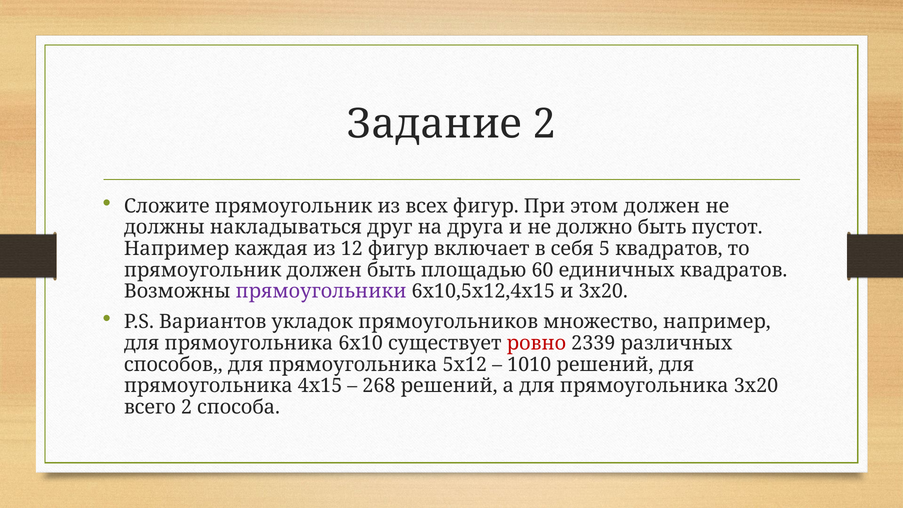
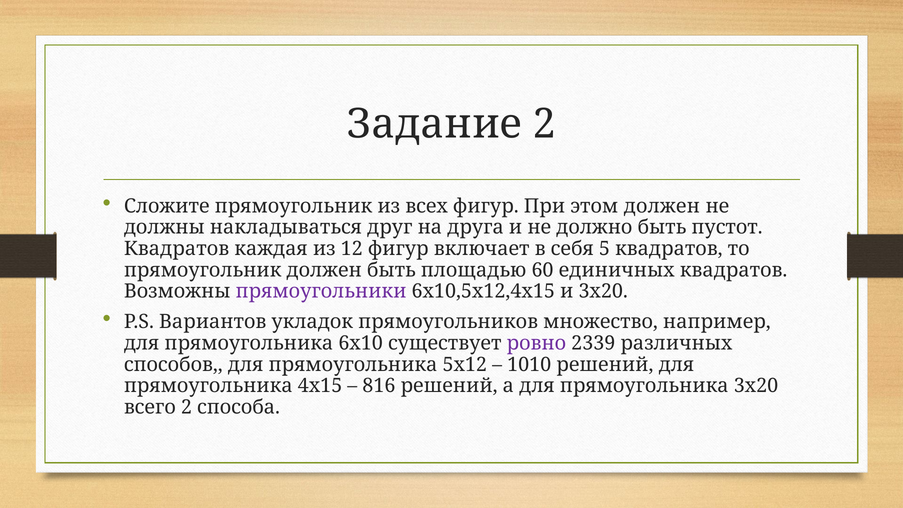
Например at (177, 249): Например -> Квадратов
ровно colour: red -> purple
268: 268 -> 816
